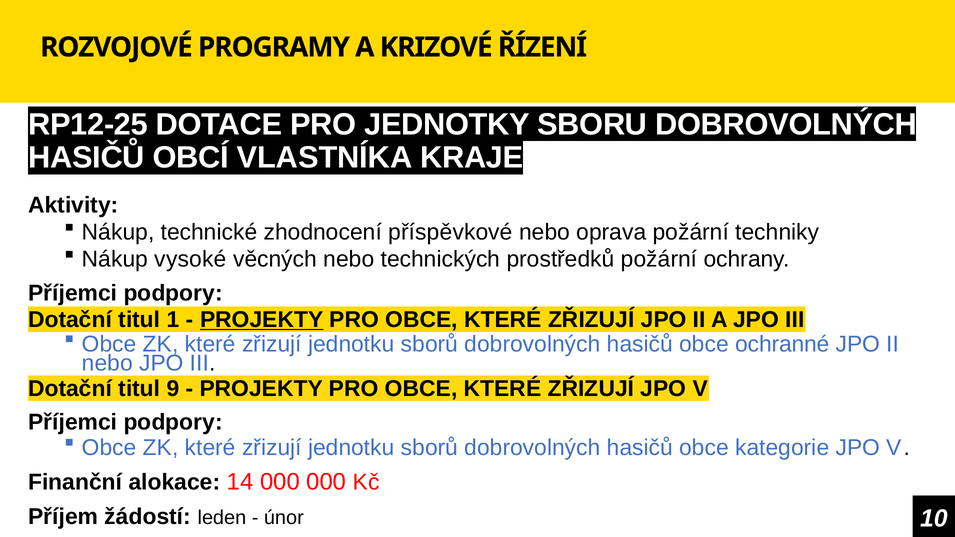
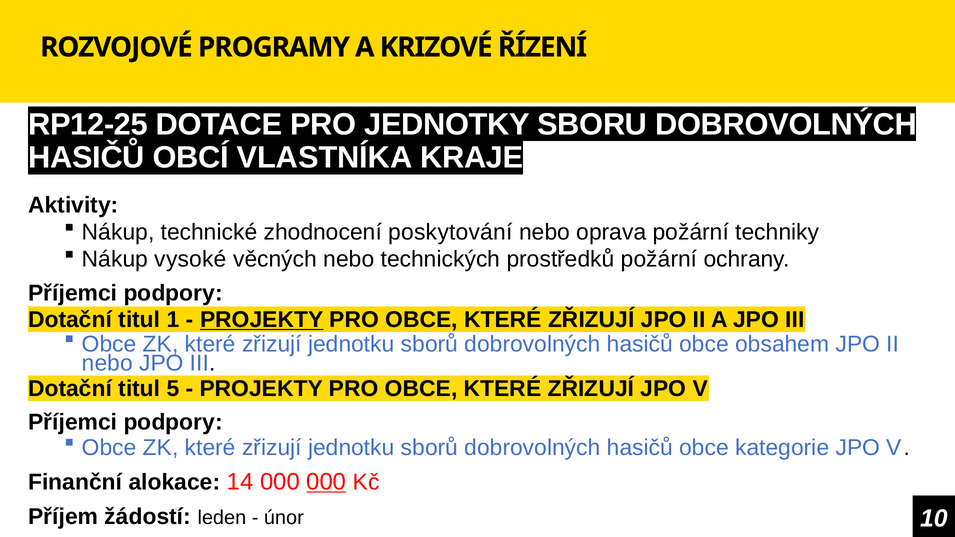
příspěvkové: příspěvkové -> poskytování
ochranné: ochranné -> obsahem
9: 9 -> 5
000 at (326, 482) underline: none -> present
